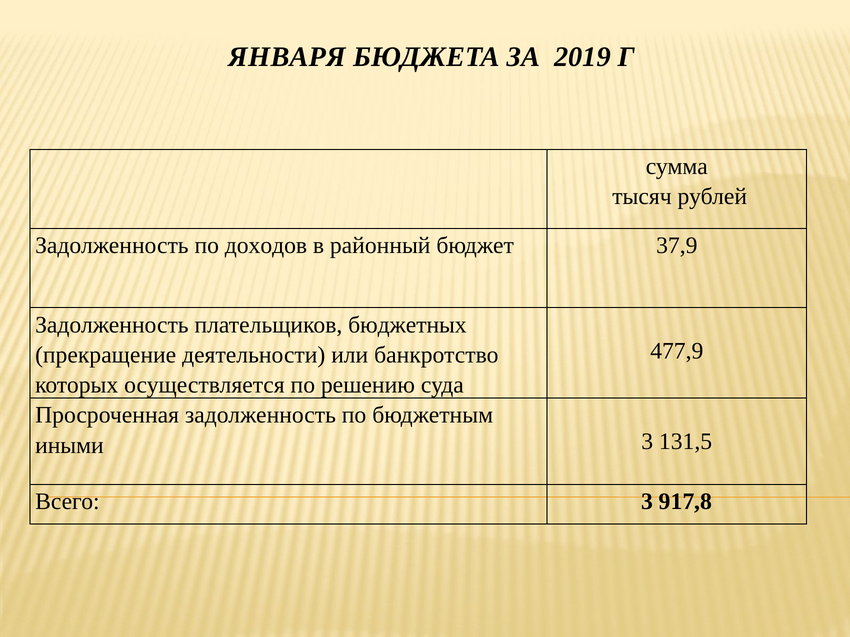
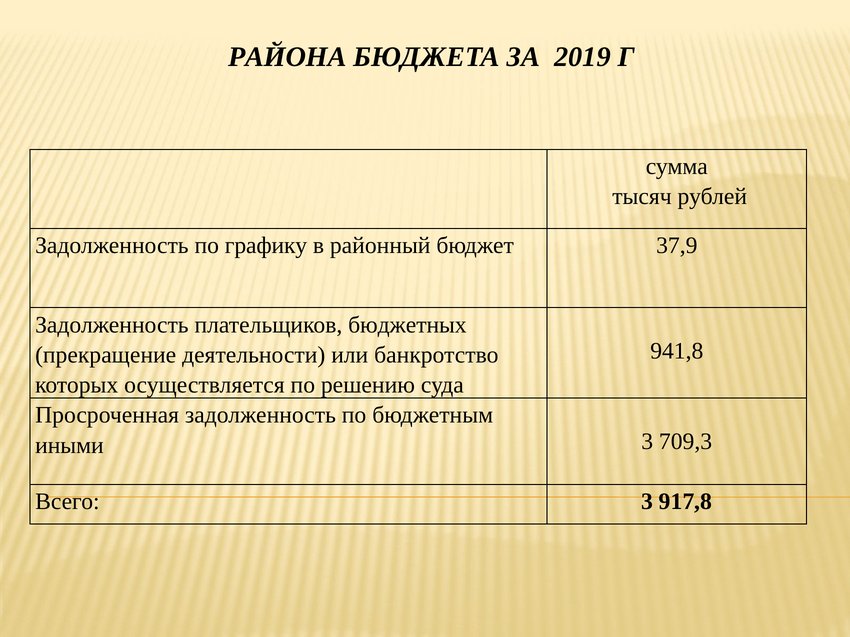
ЯНВАРЯ: ЯНВАРЯ -> РАЙОНА
доходов: доходов -> графику
477,9: 477,9 -> 941,8
131,5: 131,5 -> 709,3
